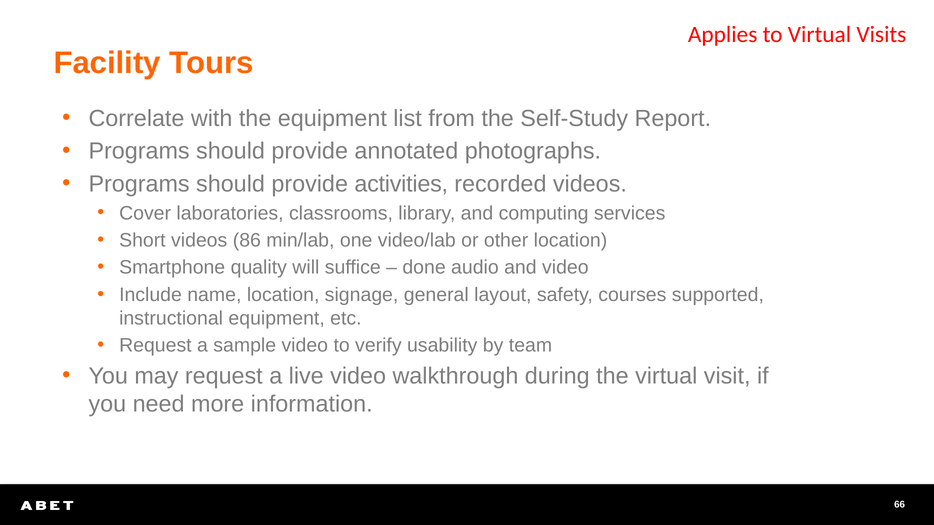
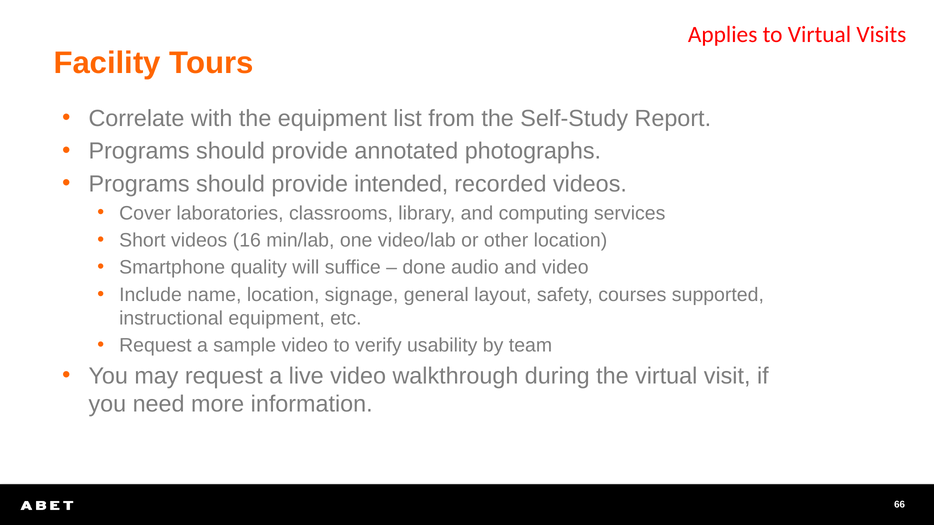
activities: activities -> intended
86: 86 -> 16
